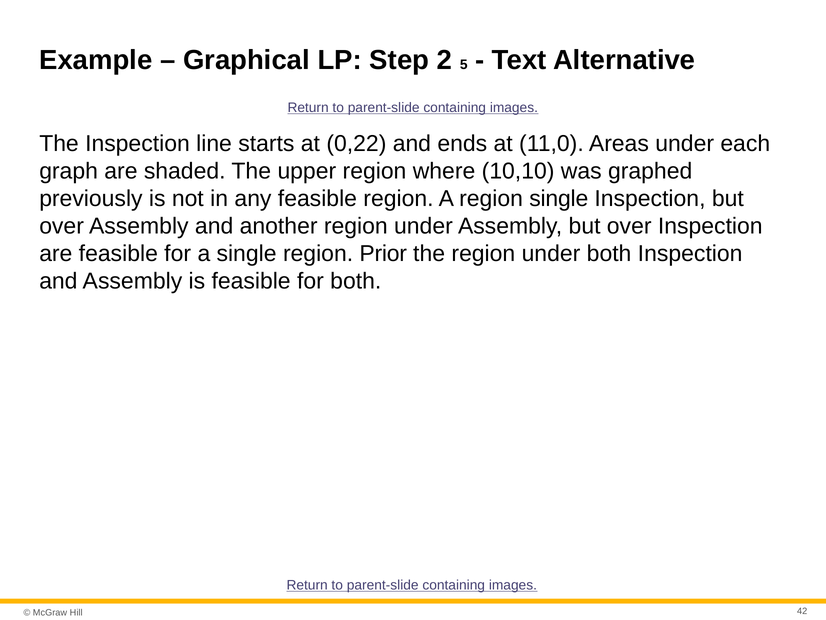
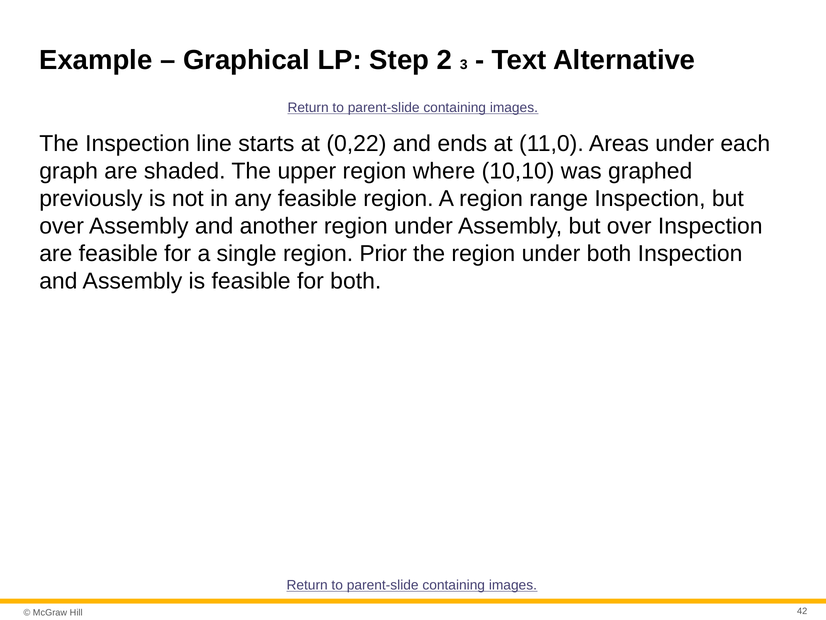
5: 5 -> 3
region single: single -> range
